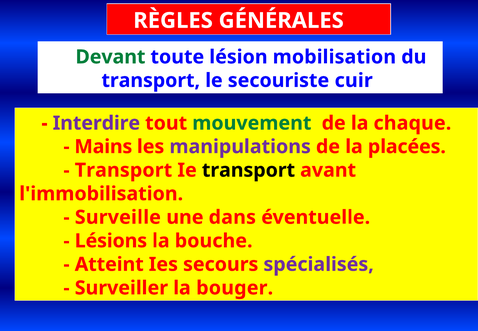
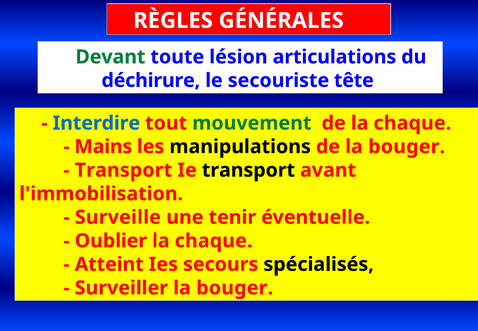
mobilisation: mobilisation -> articulations
transport at (151, 80): transport -> déchirure
cuir: cuir -> tête
Interdire colour: purple -> blue
manipulations colour: purple -> black
de la placées: placées -> bouger
dans: dans -> tenir
Lésions: Lésions -> Oublier
bouche at (214, 241): bouche -> chaque
spécialisés colour: purple -> black
